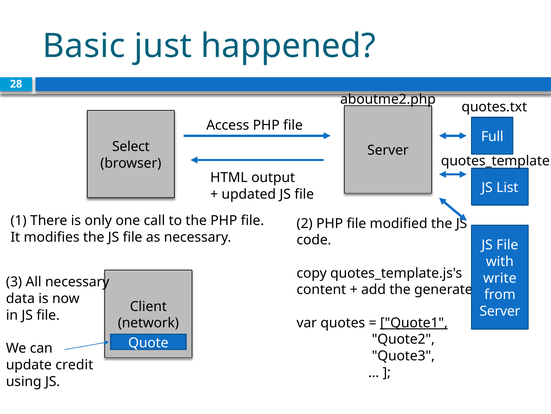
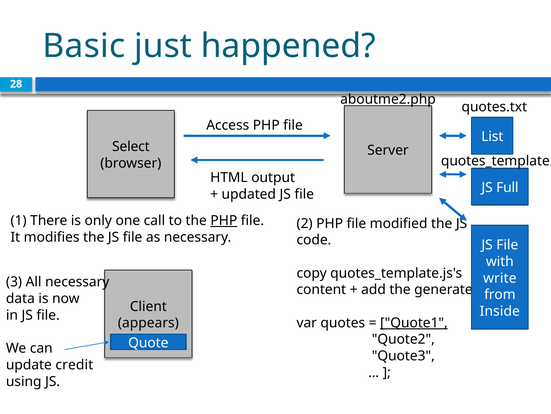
Full: Full -> List
List: List -> Full
PHP at (224, 220) underline: none -> present
Server at (500, 311): Server -> Inside
network: network -> appears
